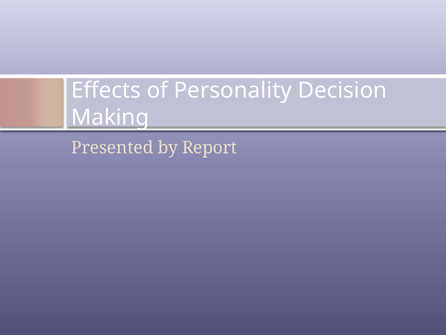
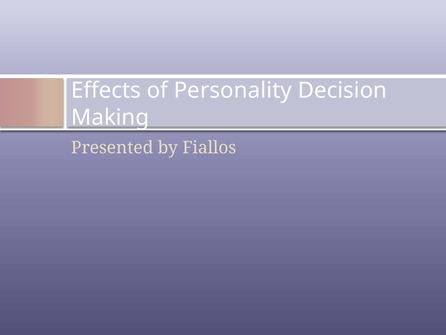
Report: Report -> Fiallos
